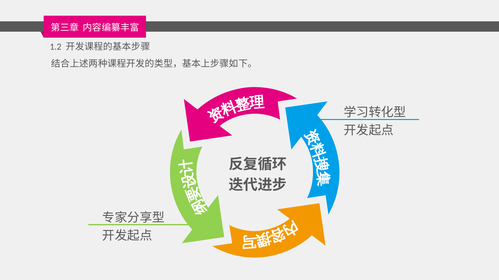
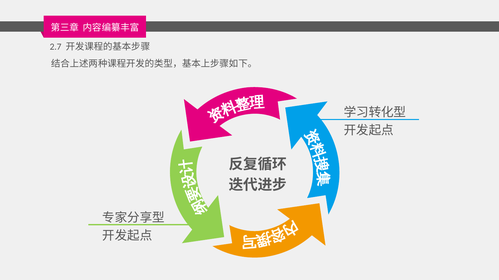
1.2: 1.2 -> 2.7
